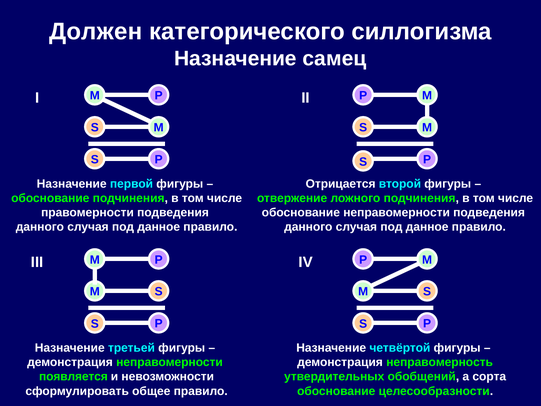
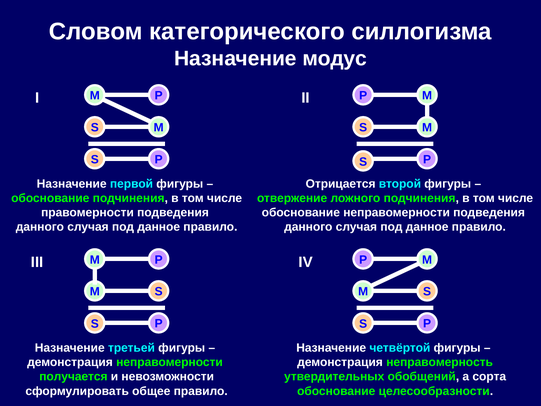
Должен: Должен -> Словом
самец: самец -> модус
появляется: появляется -> получается
